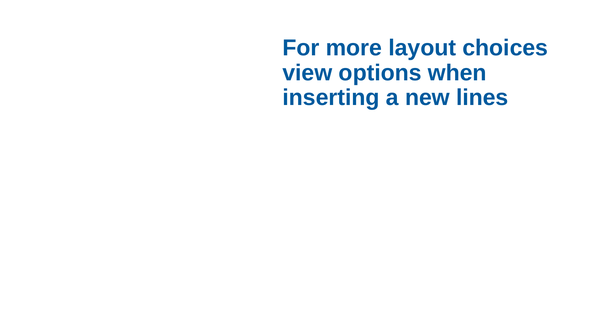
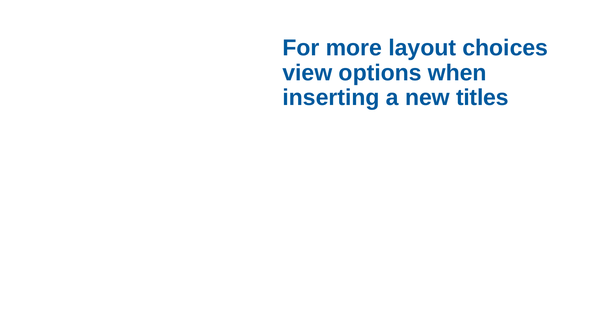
lines: lines -> titles
